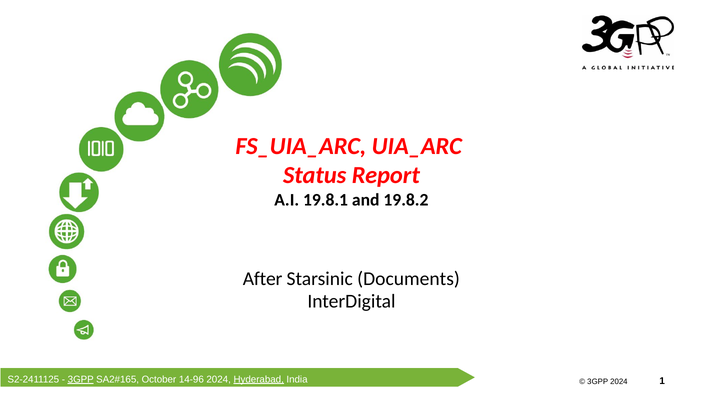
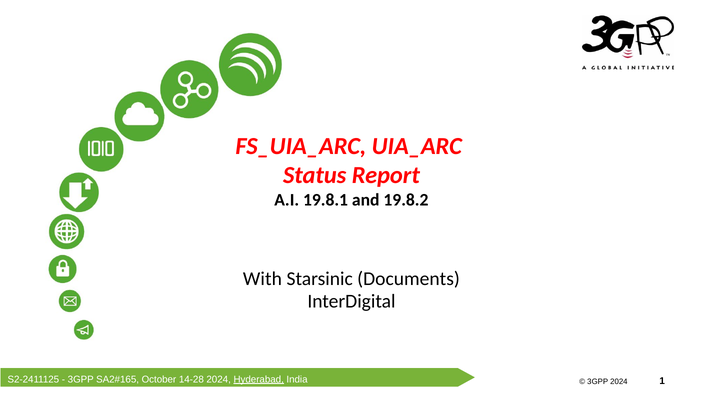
After: After -> With
3GPP at (81, 379) underline: present -> none
14-96: 14-96 -> 14-28
